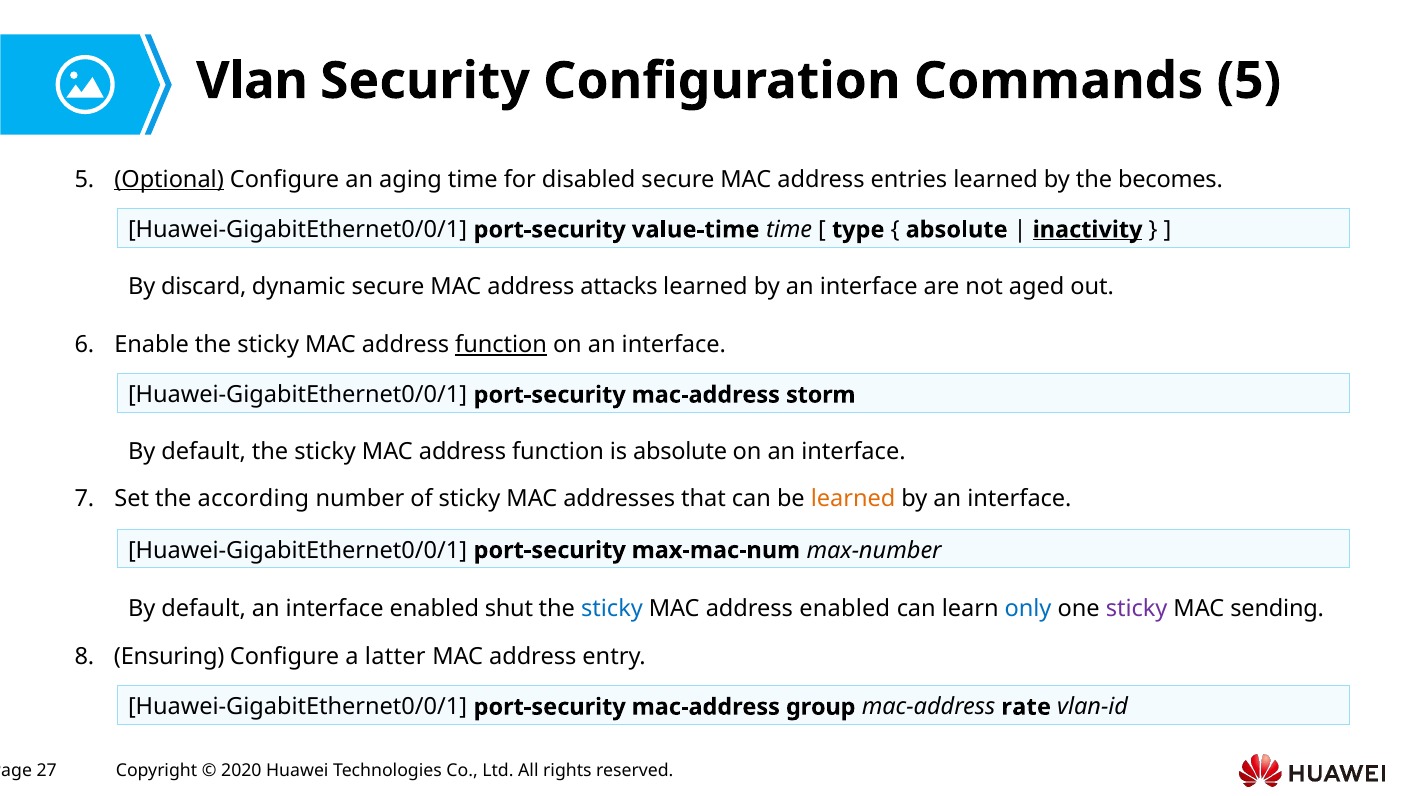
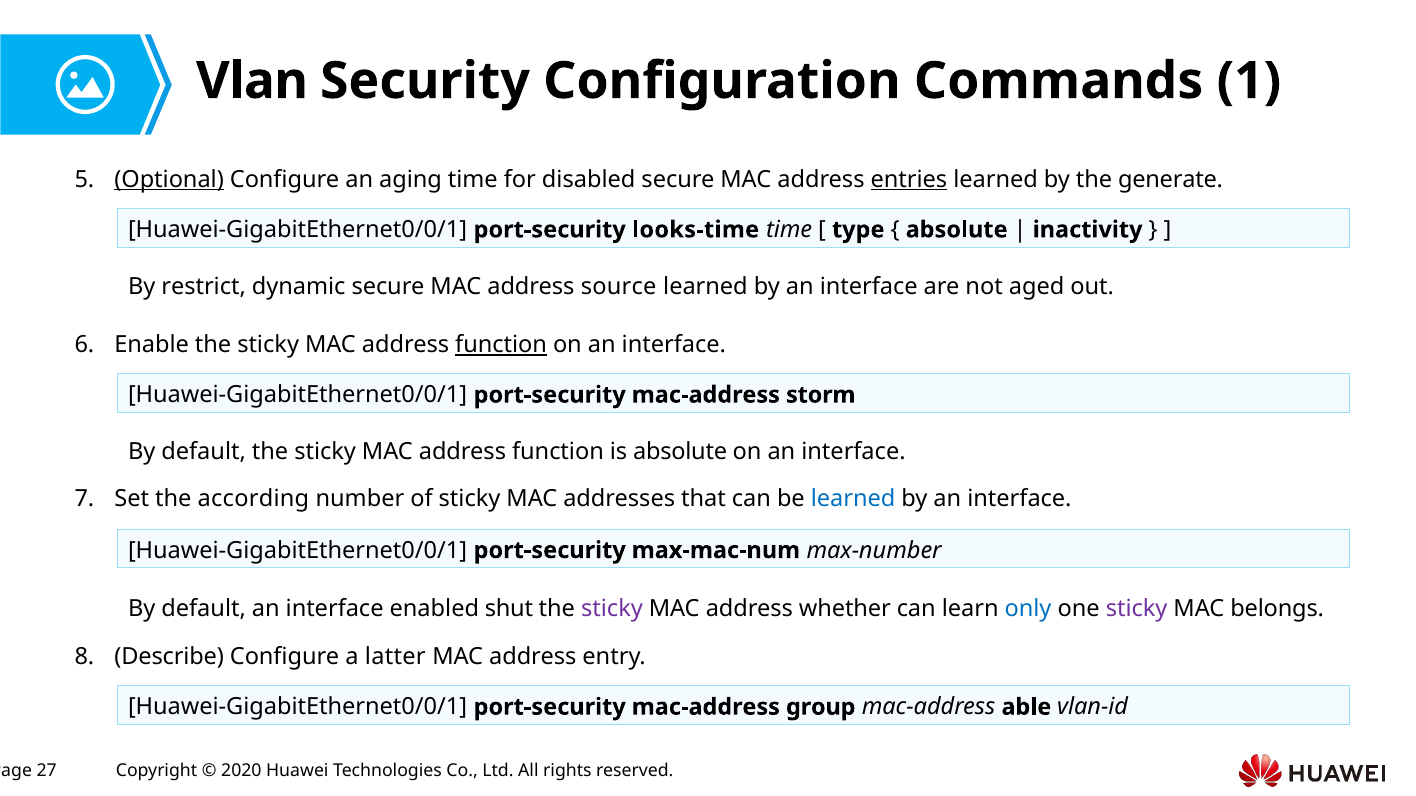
Commands 5: 5 -> 1
entries underline: none -> present
becomes: becomes -> generate
value-time: value-time -> looks-time
inactivity underline: present -> none
discard: discard -> restrict
attacks: attacks -> source
learned at (853, 499) colour: orange -> blue
sticky at (612, 610) colour: blue -> purple
address enabled: enabled -> whether
sending: sending -> belongs
Ensuring: Ensuring -> Describe
rate: rate -> able
